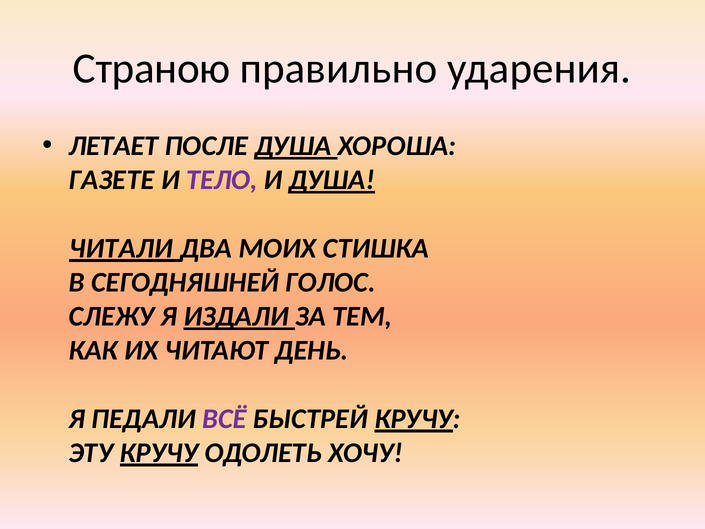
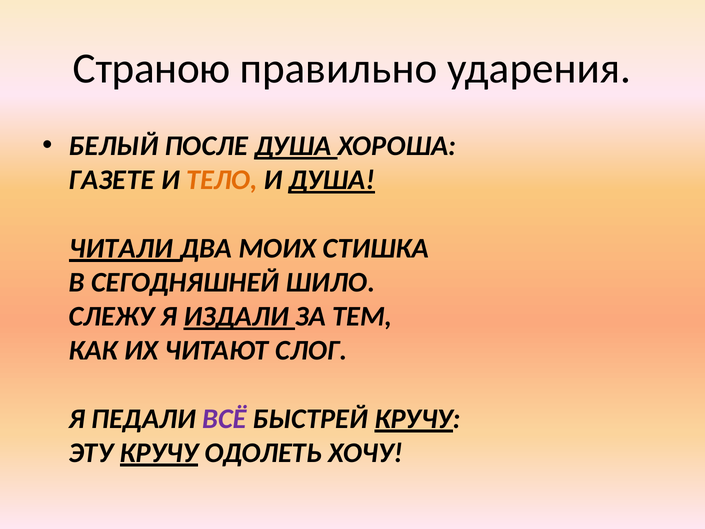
ЛЕТАЕТ: ЛЕТАЕТ -> БЕЛЫЙ
ТЕЛО colour: purple -> orange
ГОЛОС: ГОЛОС -> ШИЛО
ДЕНЬ: ДЕНЬ -> СЛОГ
